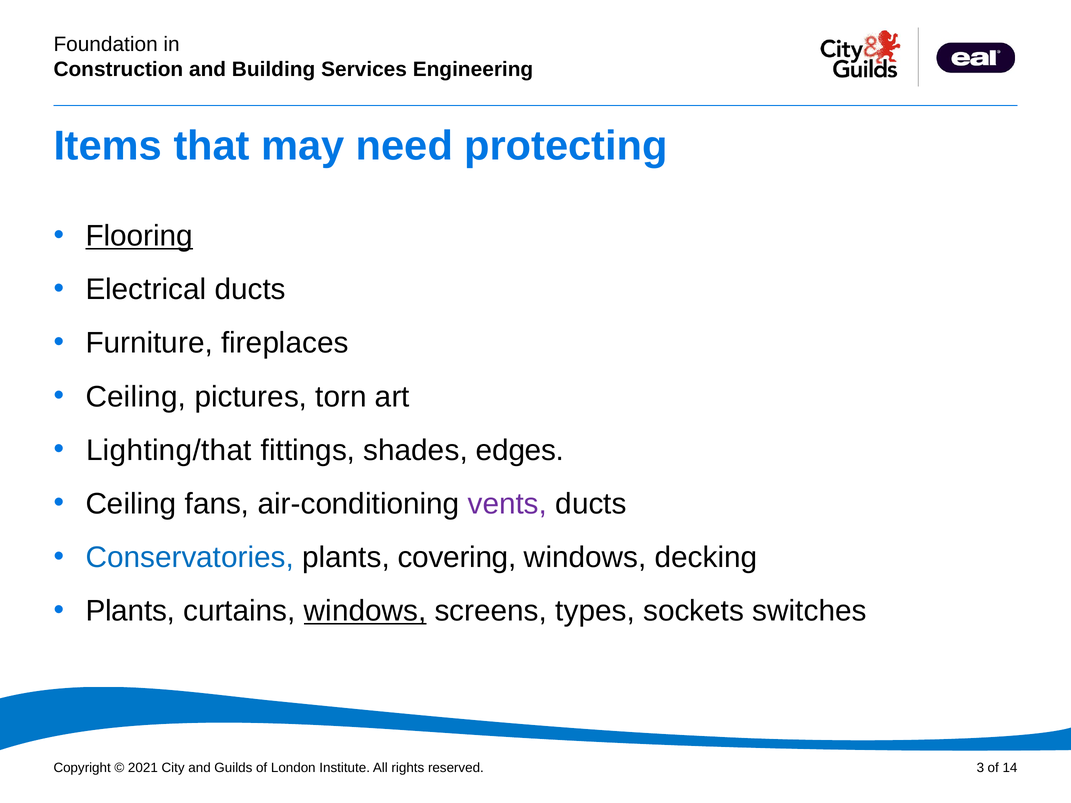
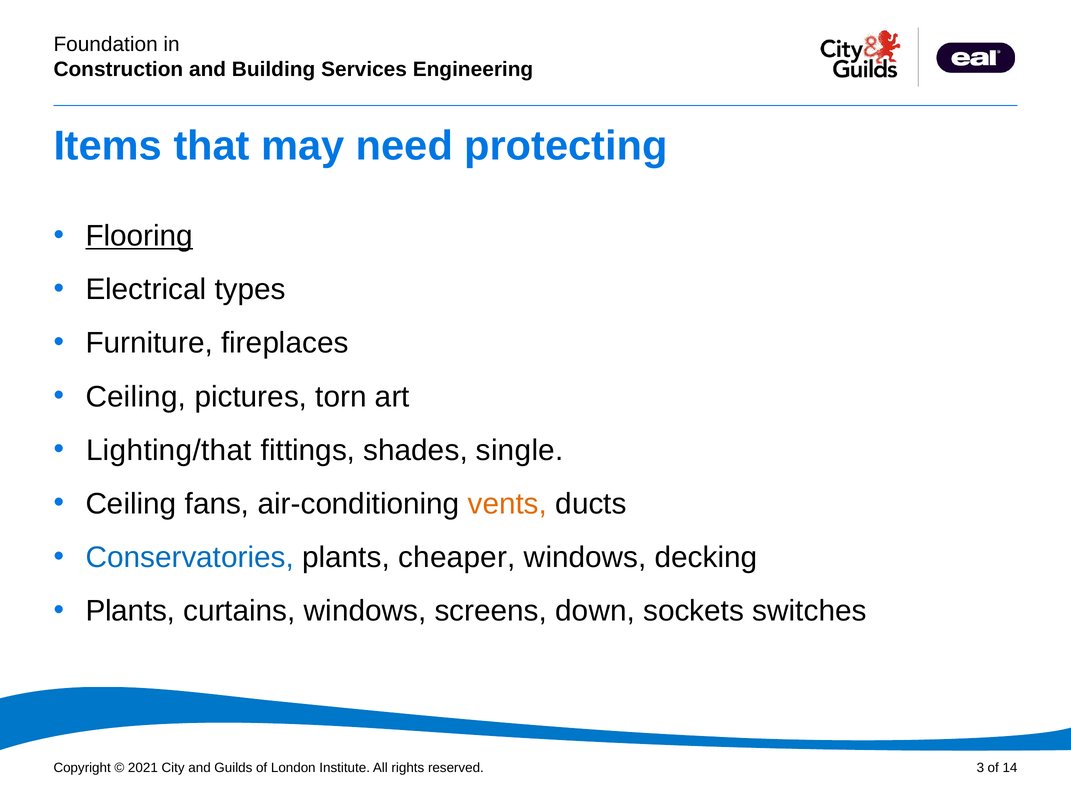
Electrical ducts: ducts -> types
edges: edges -> single
vents colour: purple -> orange
covering: covering -> cheaper
windows at (365, 611) underline: present -> none
types: types -> down
